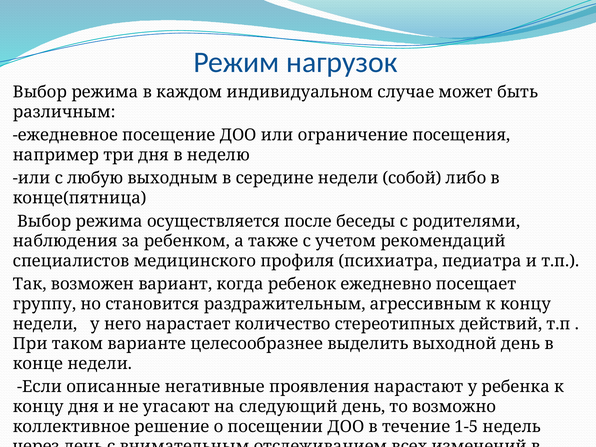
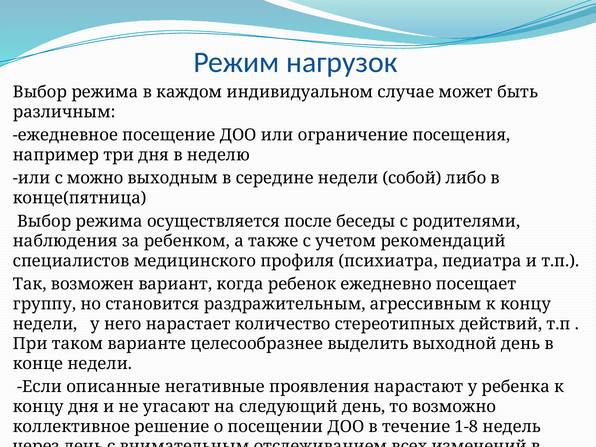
любую: любую -> можно
1-5: 1-5 -> 1-8
